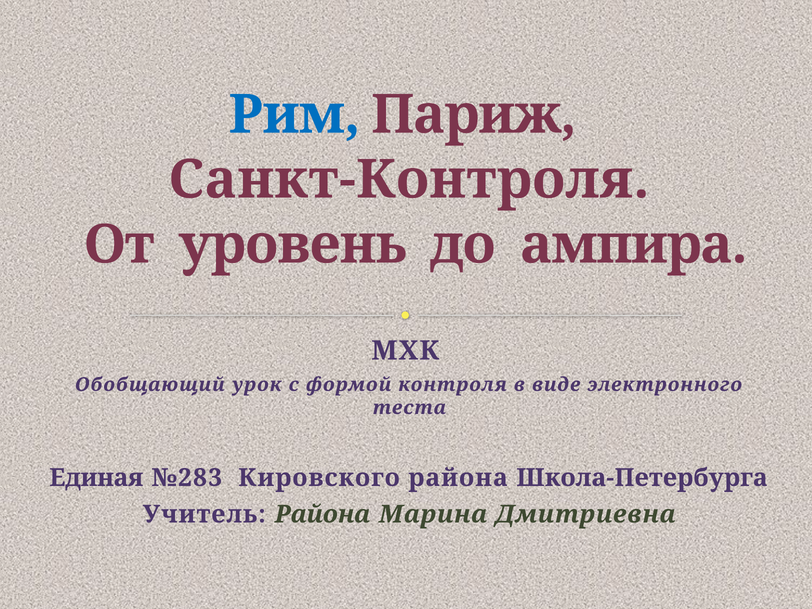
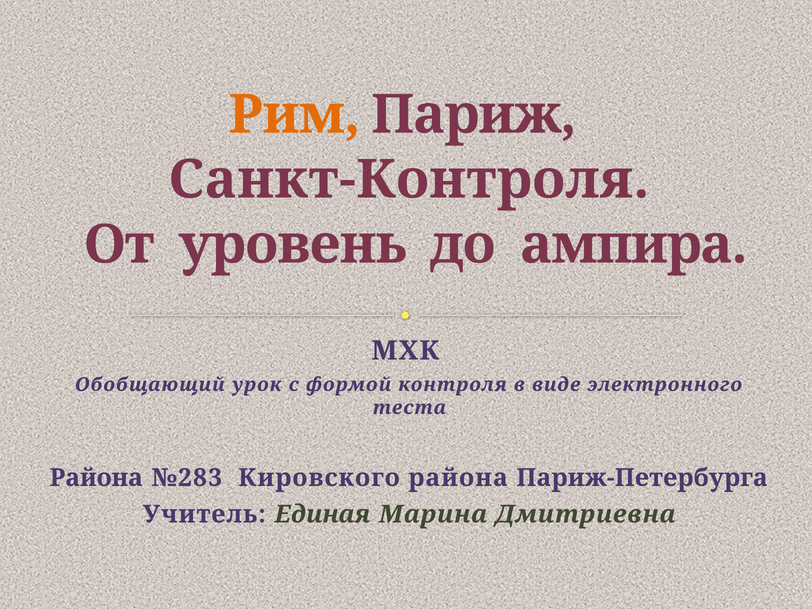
Рим colour: blue -> orange
Единая at (96, 478): Единая -> Района
Школа-Петербурга: Школа-Петербурга -> Париж-Петербурга
Учитель Района: Района -> Единая
